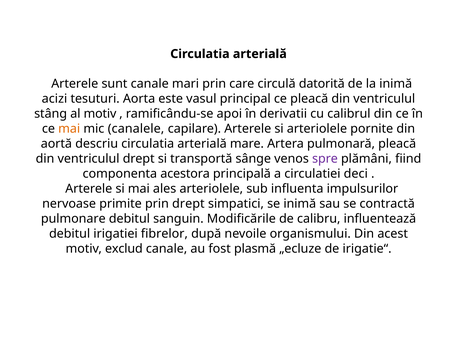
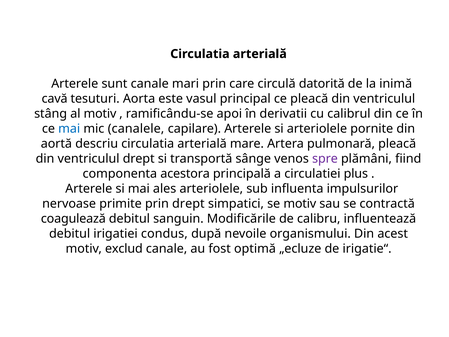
acizi: acizi -> cavă
mai at (69, 129) colour: orange -> blue
deci: deci -> plus
se inimă: inimă -> motiv
pulmonare: pulmonare -> coagulează
fibrelor: fibrelor -> condus
plasmă: plasmă -> optimă
